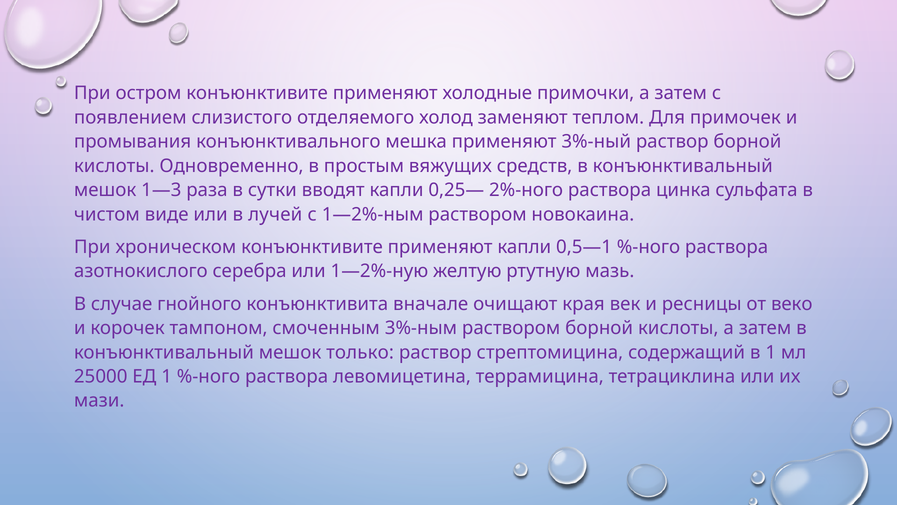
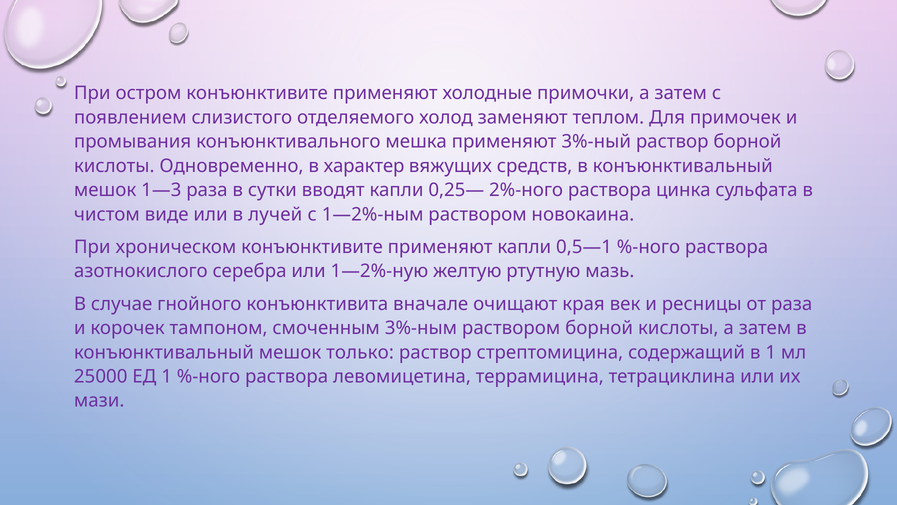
простым: простым -> характер
от веко: веко -> раза
